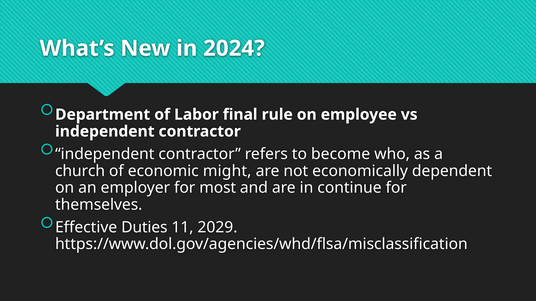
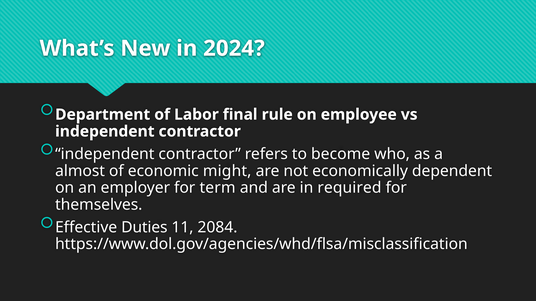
church: church -> almost
most: most -> term
continue: continue -> required
2029: 2029 -> 2084
